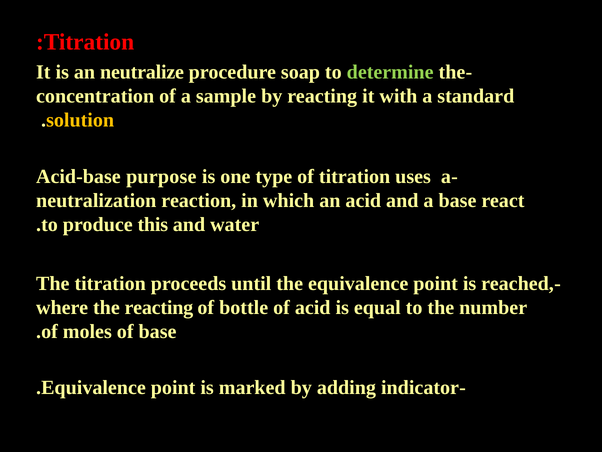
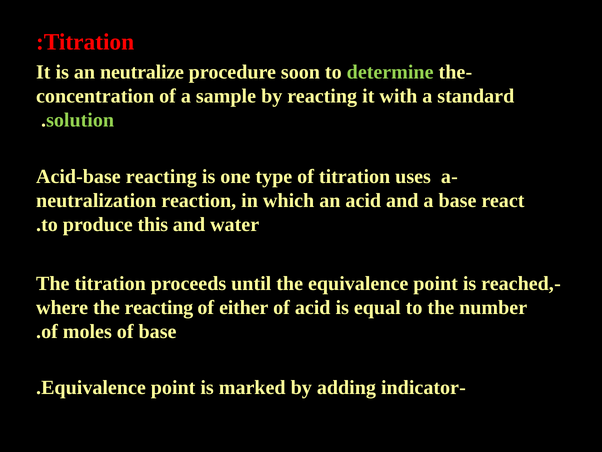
soap: soap -> soon
solution colour: yellow -> light green
Acid-base purpose: purpose -> reacting
bottle: bottle -> either
